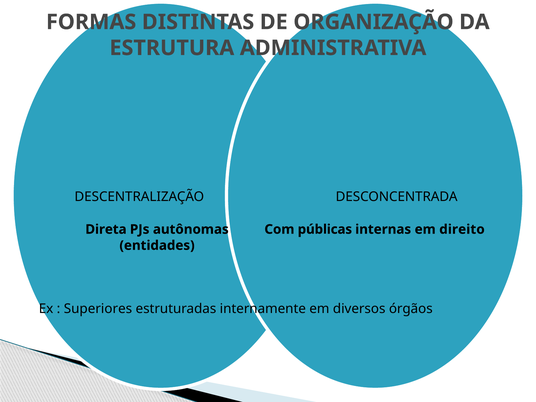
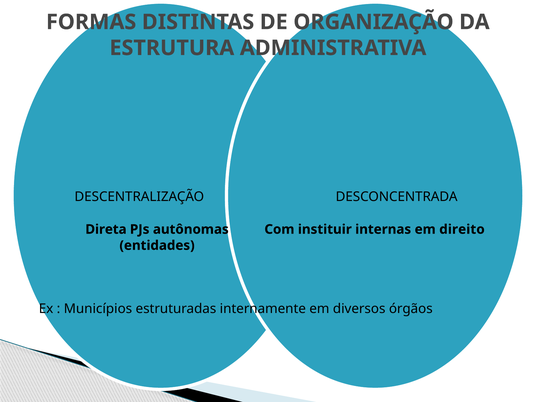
públicas: públicas -> instituir
Superiores: Superiores -> Municípios
